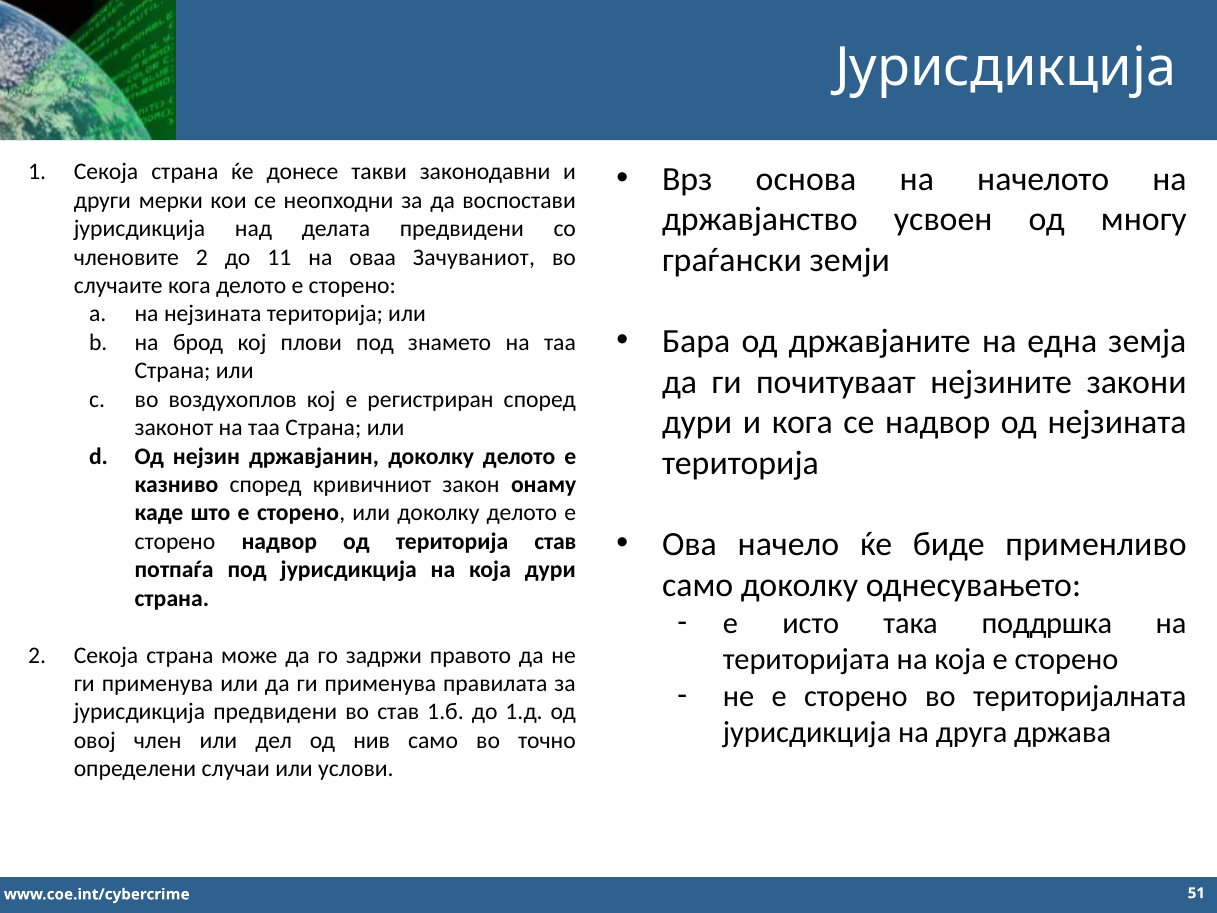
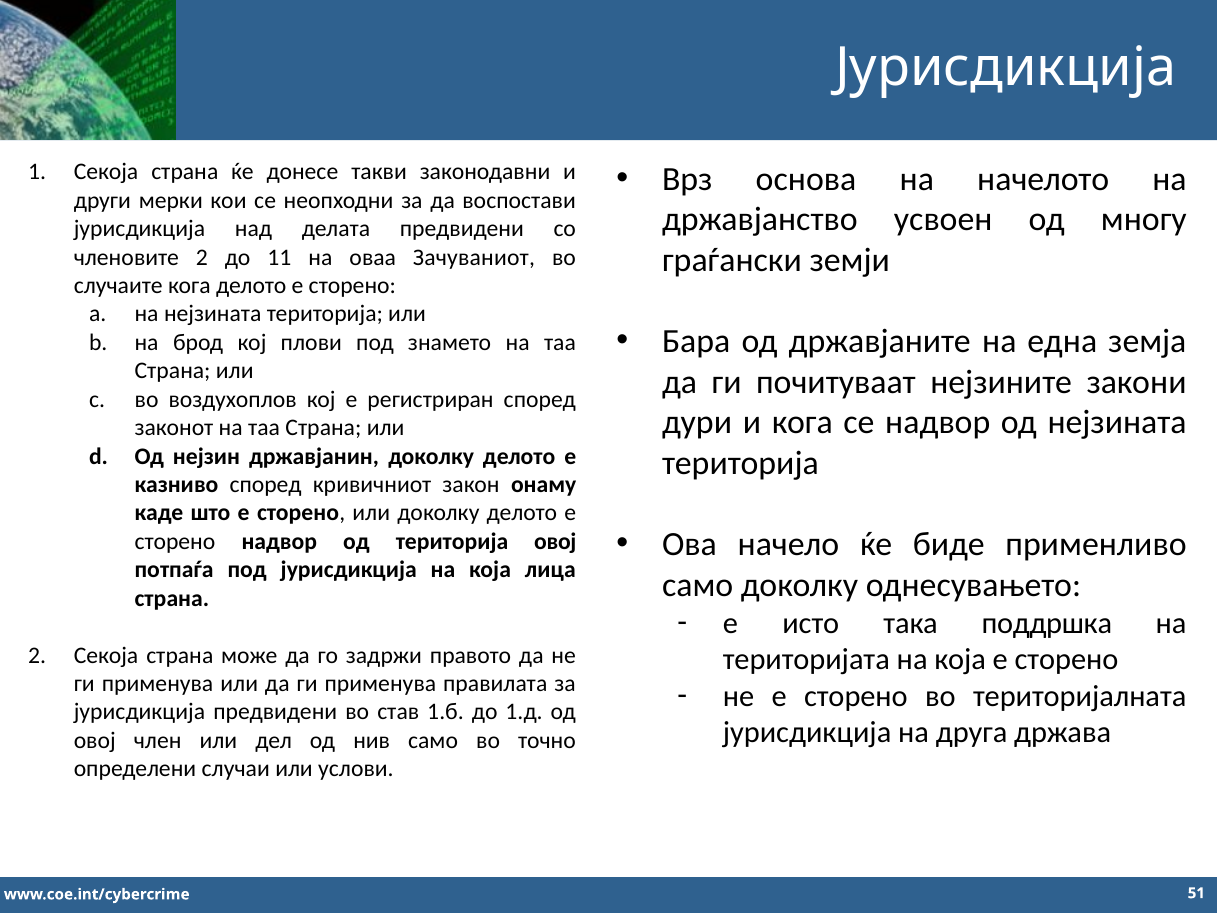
територија став: став -> овој
која дури: дури -> лица
